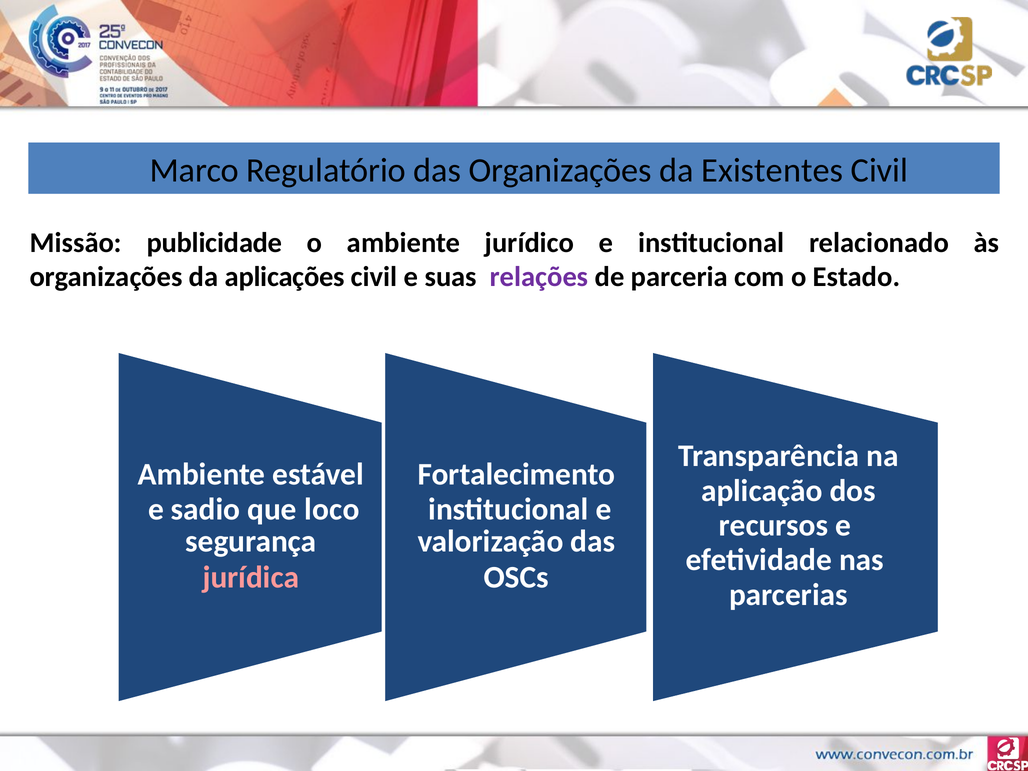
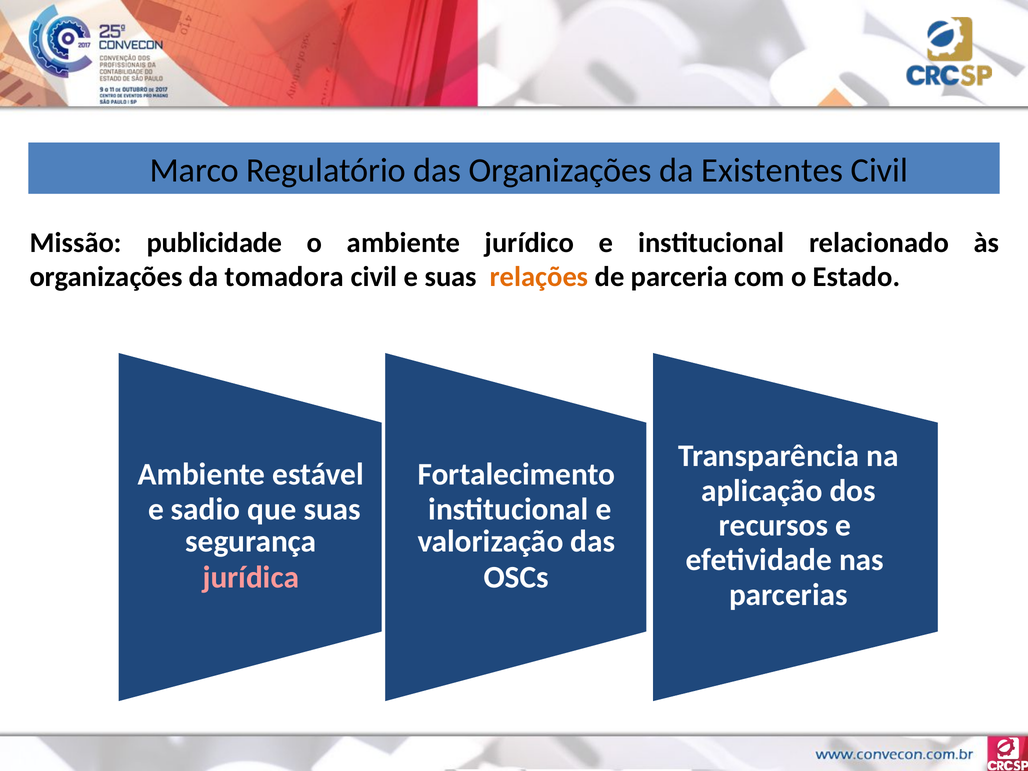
aplicações: aplicações -> tomadora
relações colour: purple -> orange
que loco: loco -> suas
